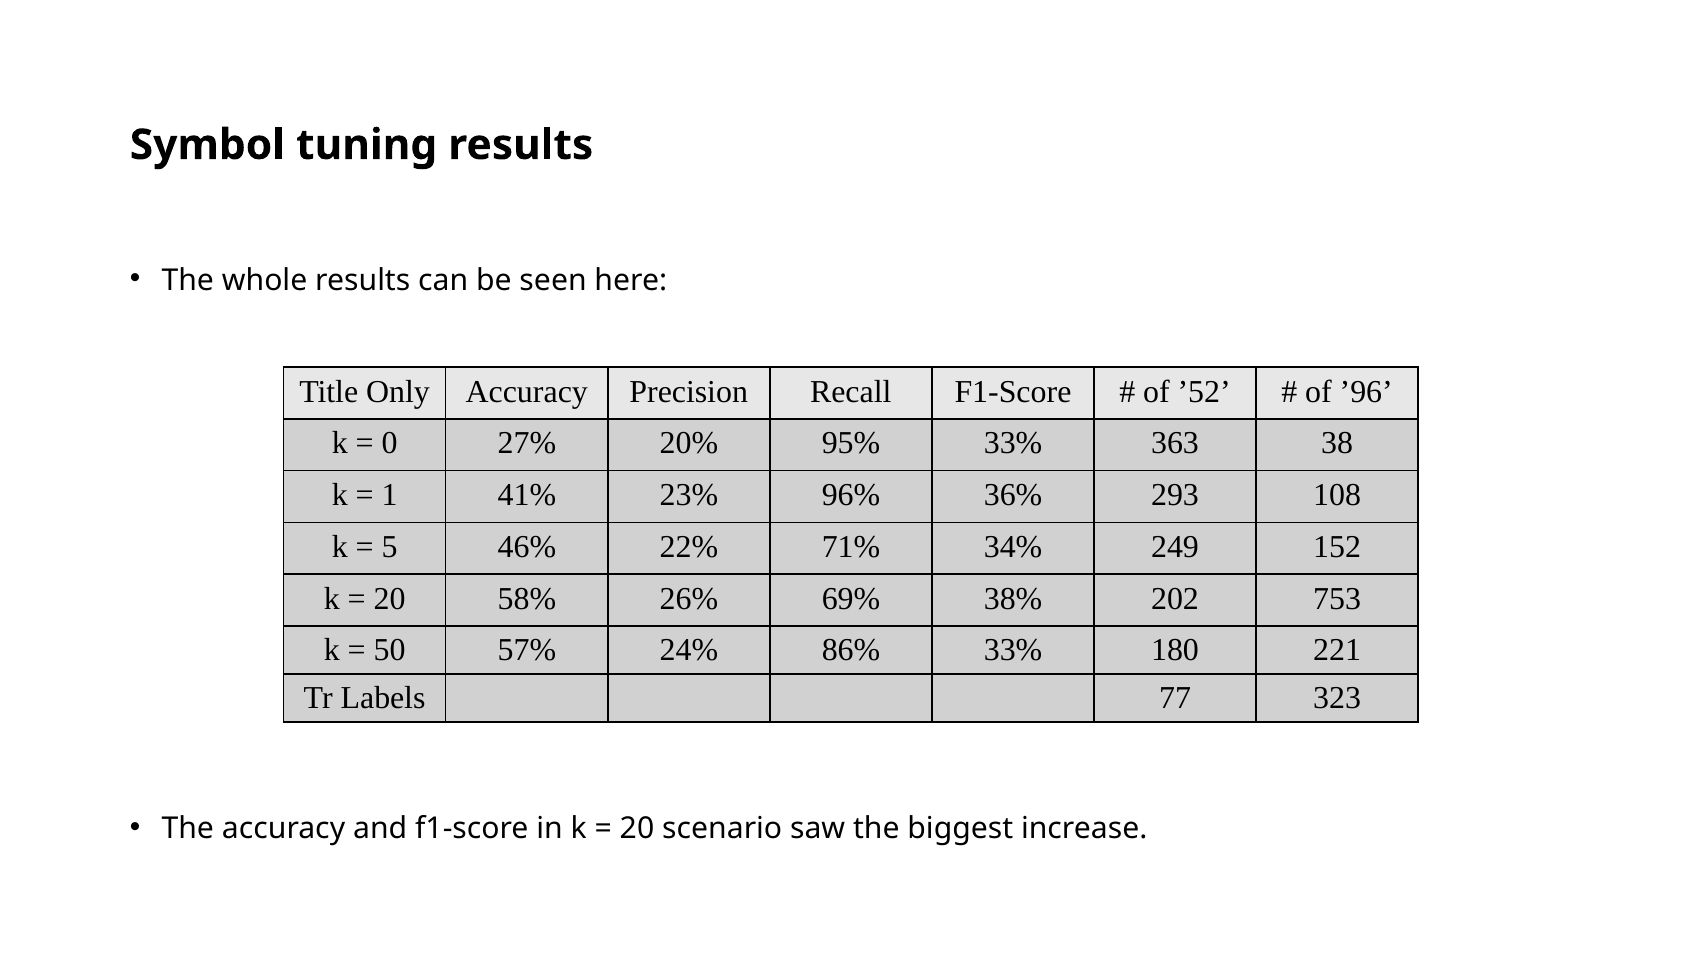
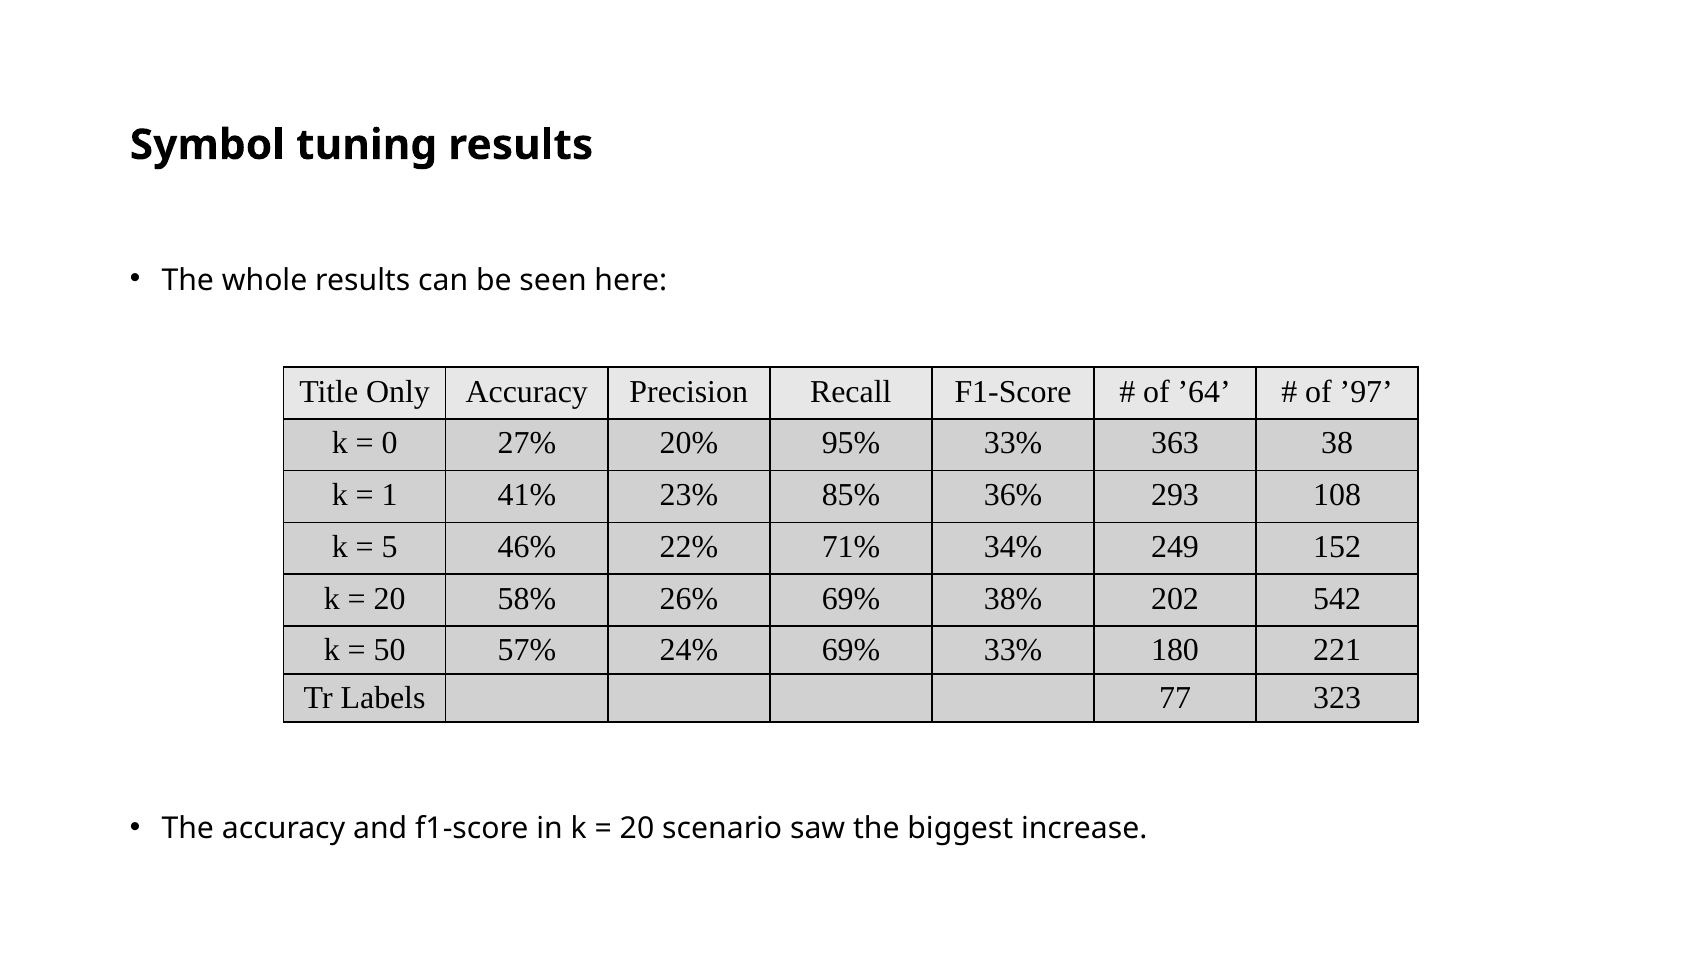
’52: ’52 -> ’64
’96: ’96 -> ’97
96%: 96% -> 85%
753: 753 -> 542
24% 86%: 86% -> 69%
